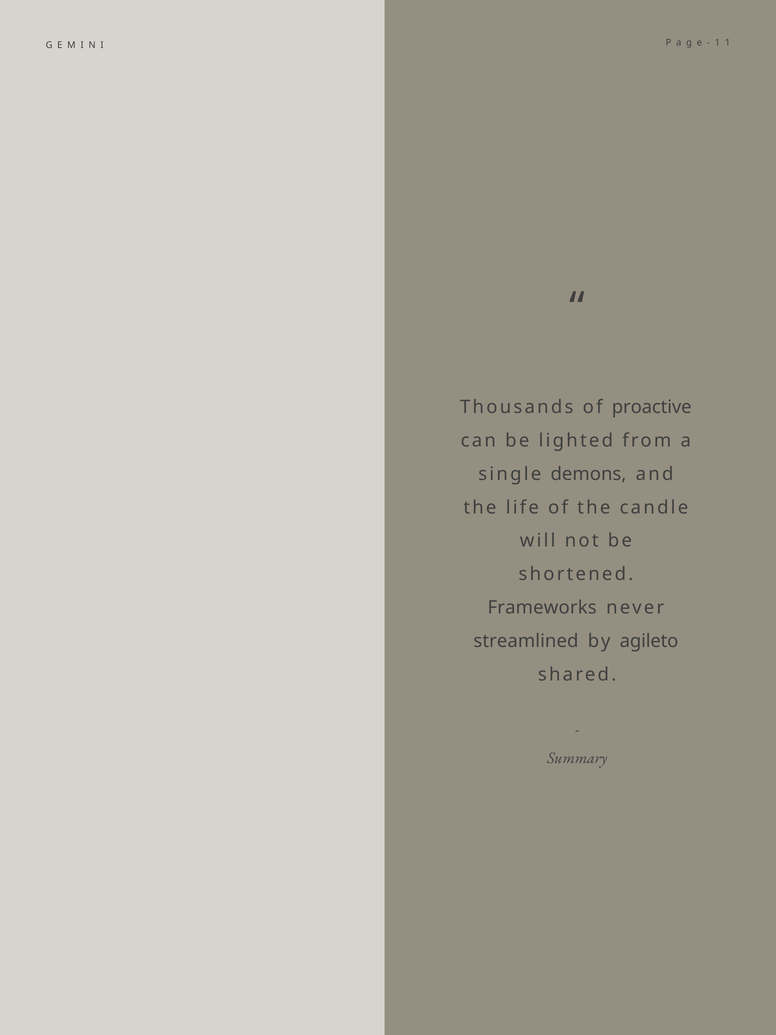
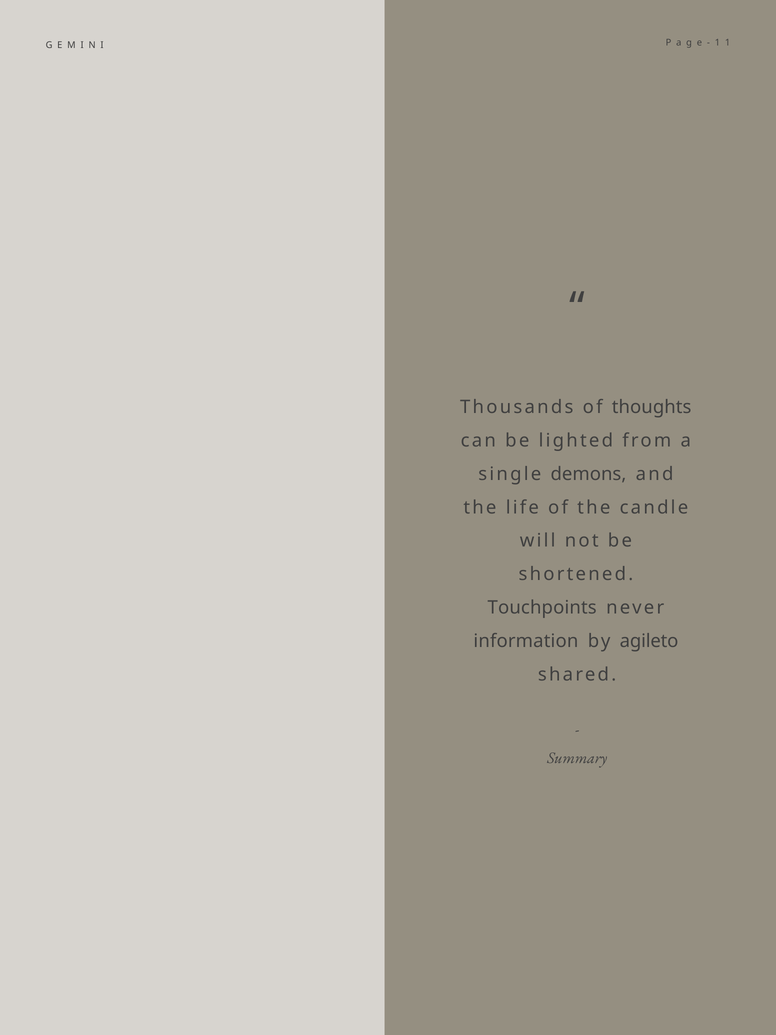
proactive: proactive -> thoughts
Frameworks: Frameworks -> Touchpoints
streamlined: streamlined -> information
